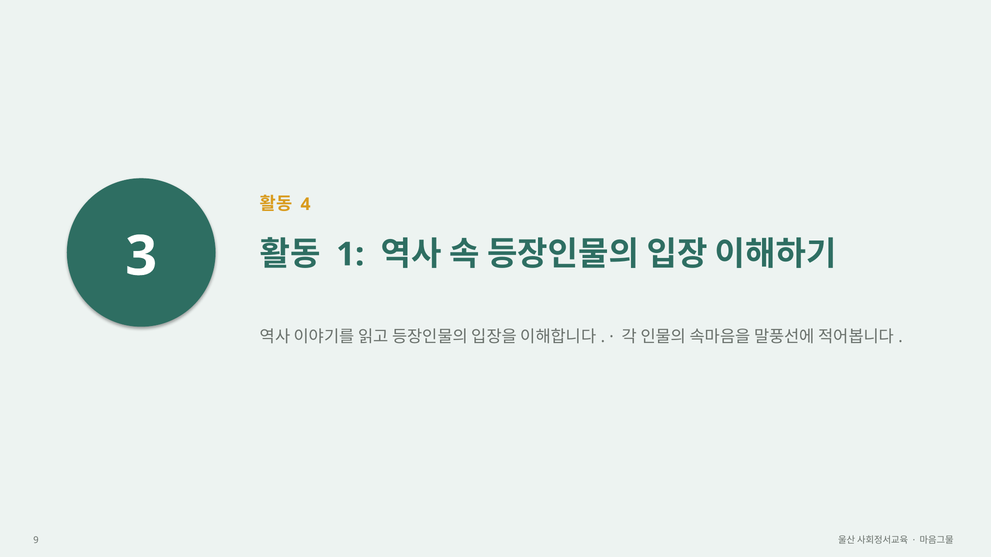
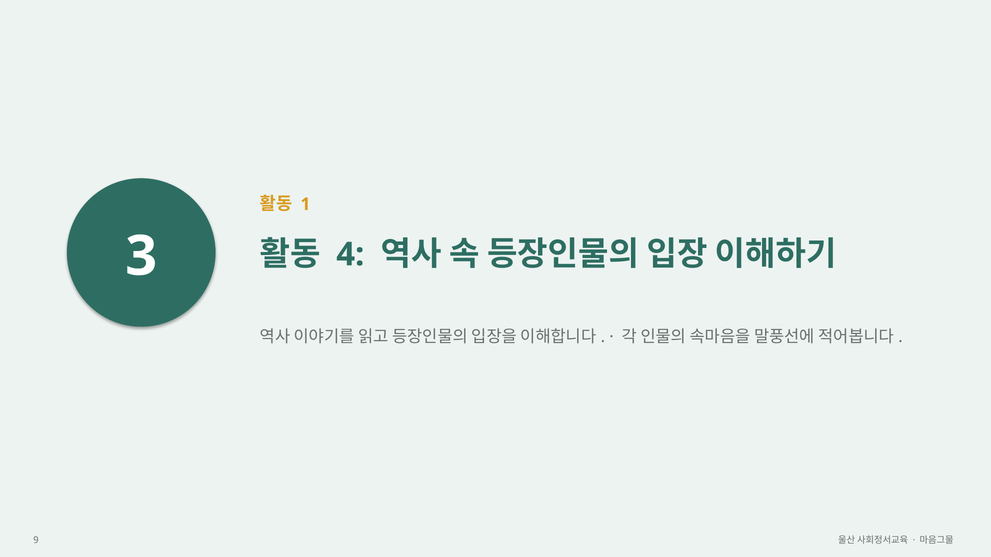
4: 4 -> 1
1: 1 -> 4
